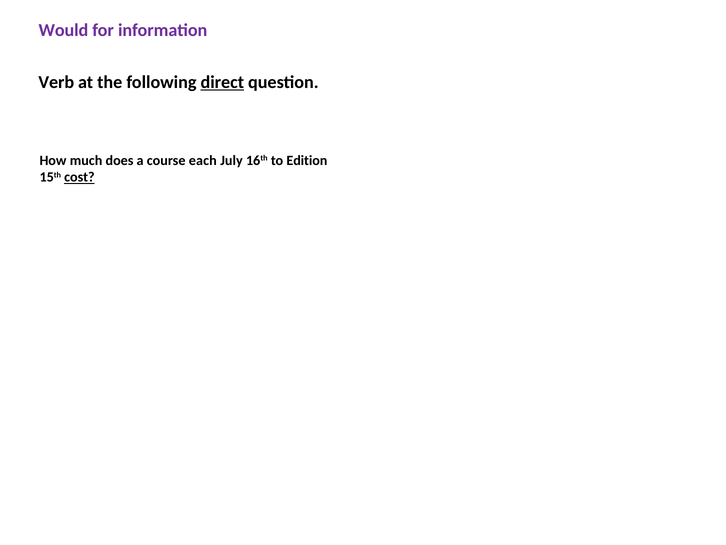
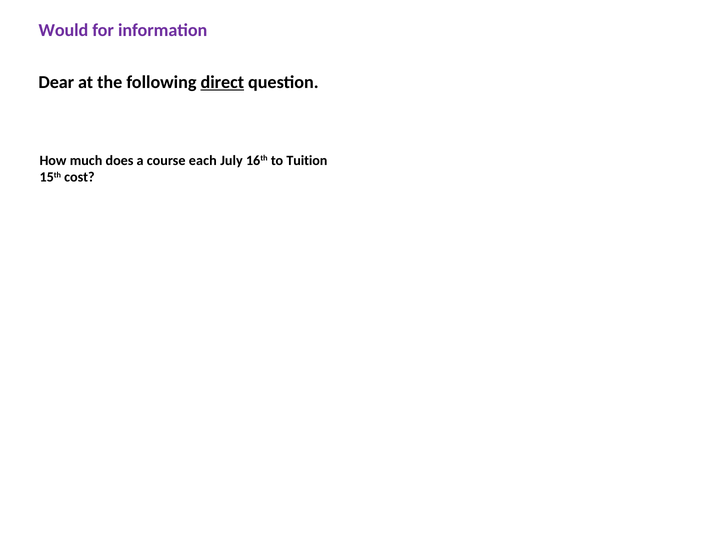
Verb: Verb -> Dear
Edition: Edition -> Tuition
cost underline: present -> none
